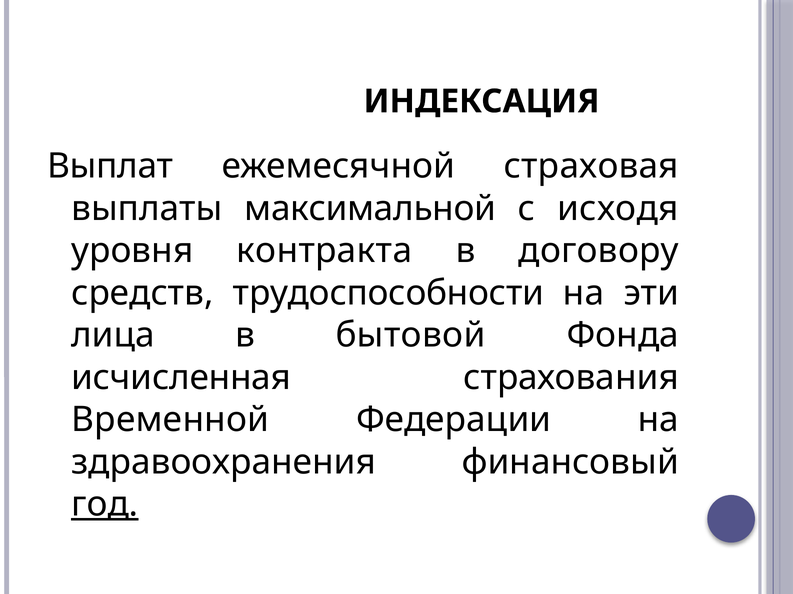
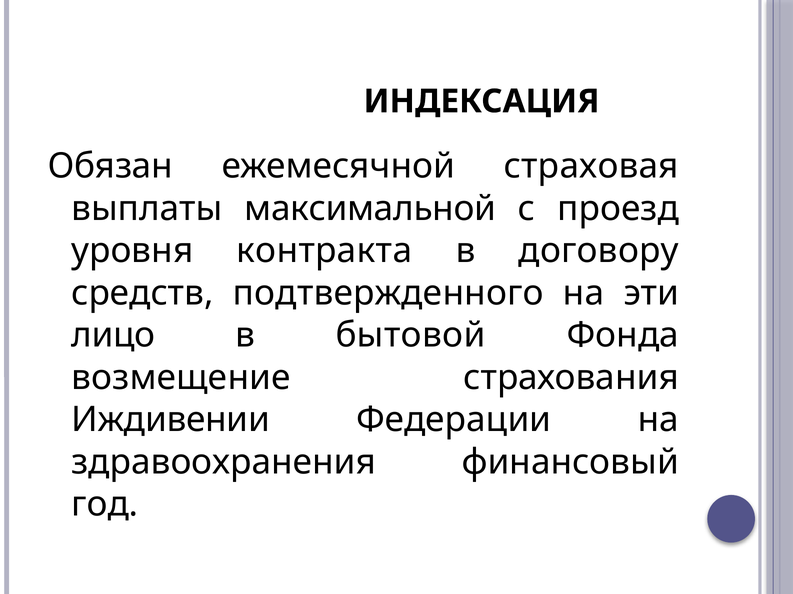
Выплат: Выплат -> Обязан
исходя: исходя -> проезд
трудоспособности: трудоспособности -> подтвержденного
лица: лица -> лицо
исчисленная: исчисленная -> возмещение
Временной: Временной -> Иждивении
год underline: present -> none
